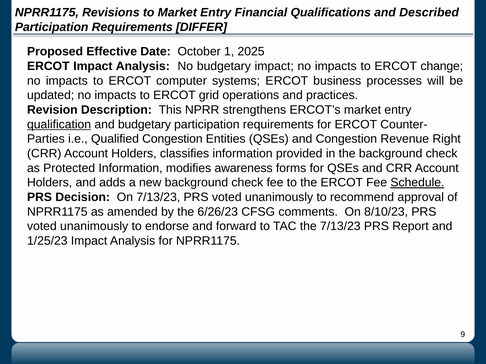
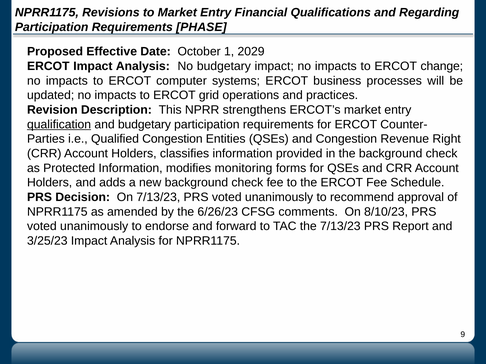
Described: Described -> Regarding
DIFFER: DIFFER -> PHASE
2025: 2025 -> 2029
awareness: awareness -> monitoring
Schedule underline: present -> none
1/25/23: 1/25/23 -> 3/25/23
